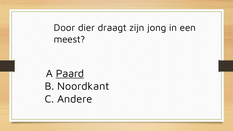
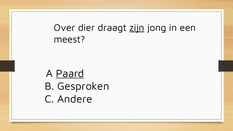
Door: Door -> Over
zijn underline: none -> present
Noordkant: Noordkant -> Gesproken
